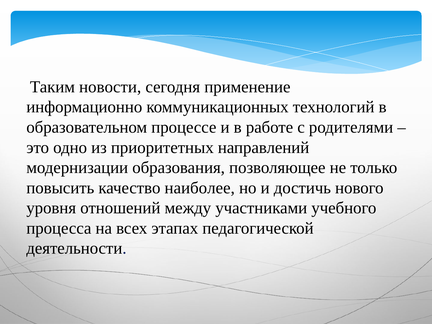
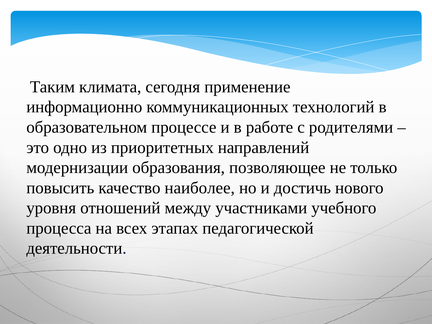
новости: новости -> климата
